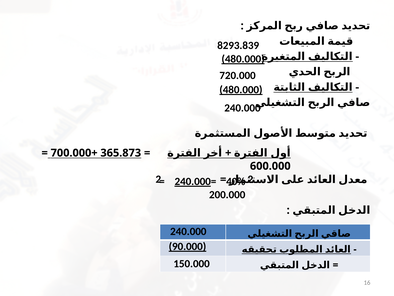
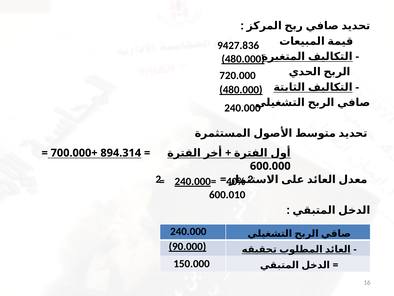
8293.839: 8293.839 -> 9427.836
365.873: 365.873 -> 894.314
200.000: 200.000 -> 600.010
